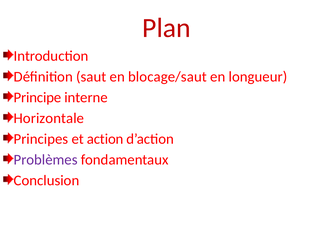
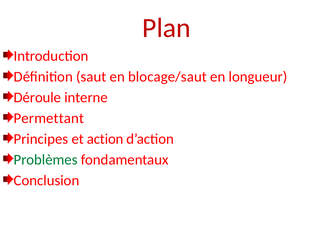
Principe: Principe -> Déroule
Horizontale: Horizontale -> Permettant
Problèmes colour: purple -> green
